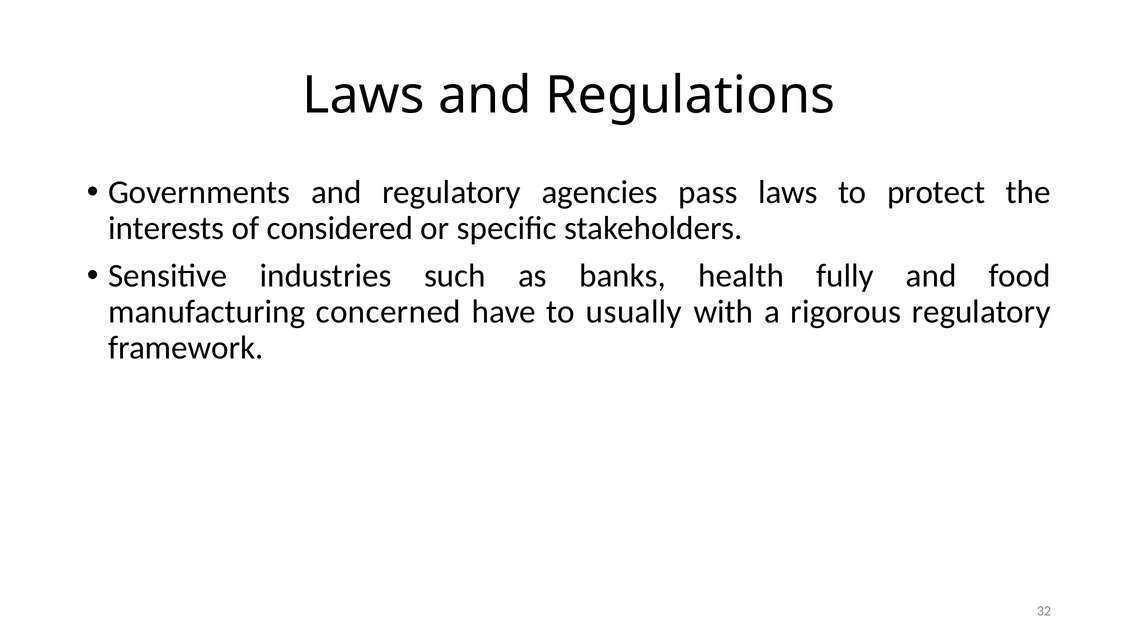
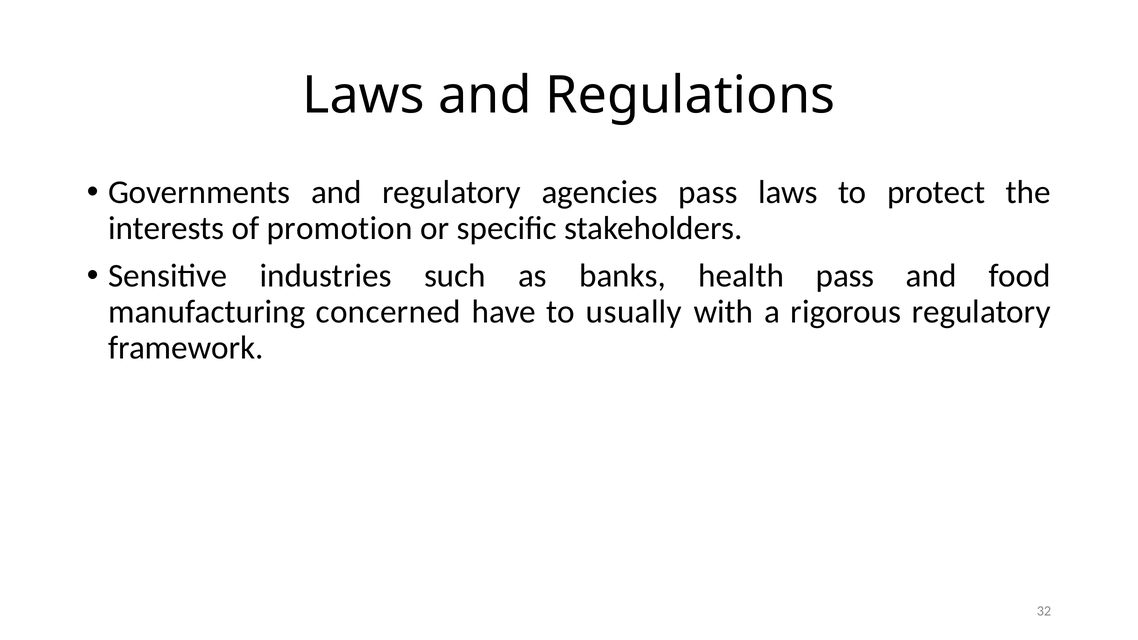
considered: considered -> promotion
health fully: fully -> pass
